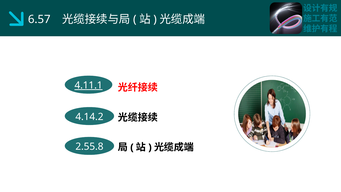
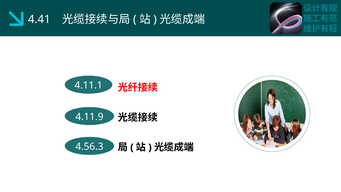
6.57: 6.57 -> 4.41
4.11.1 underline: present -> none
4.14.2: 4.14.2 -> 4.11.9
2.55.8: 2.55.8 -> 4.56.3
